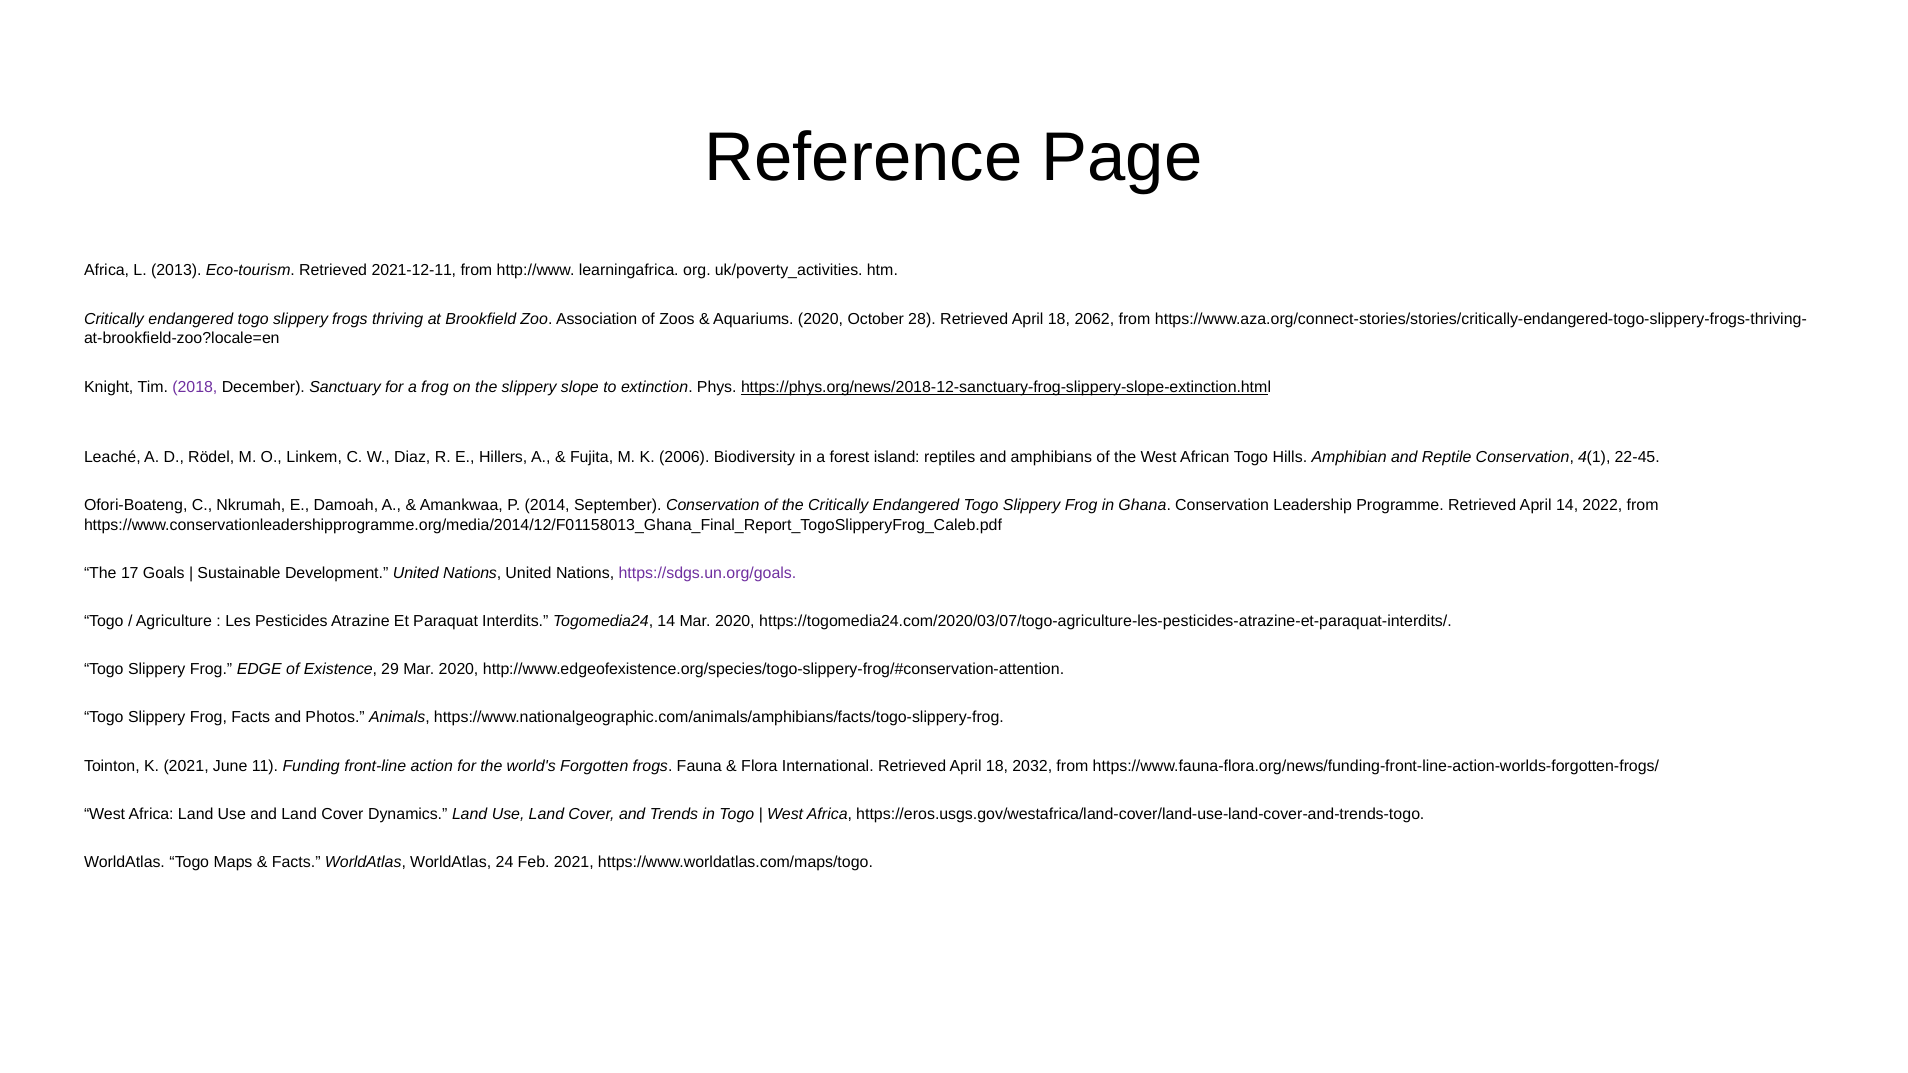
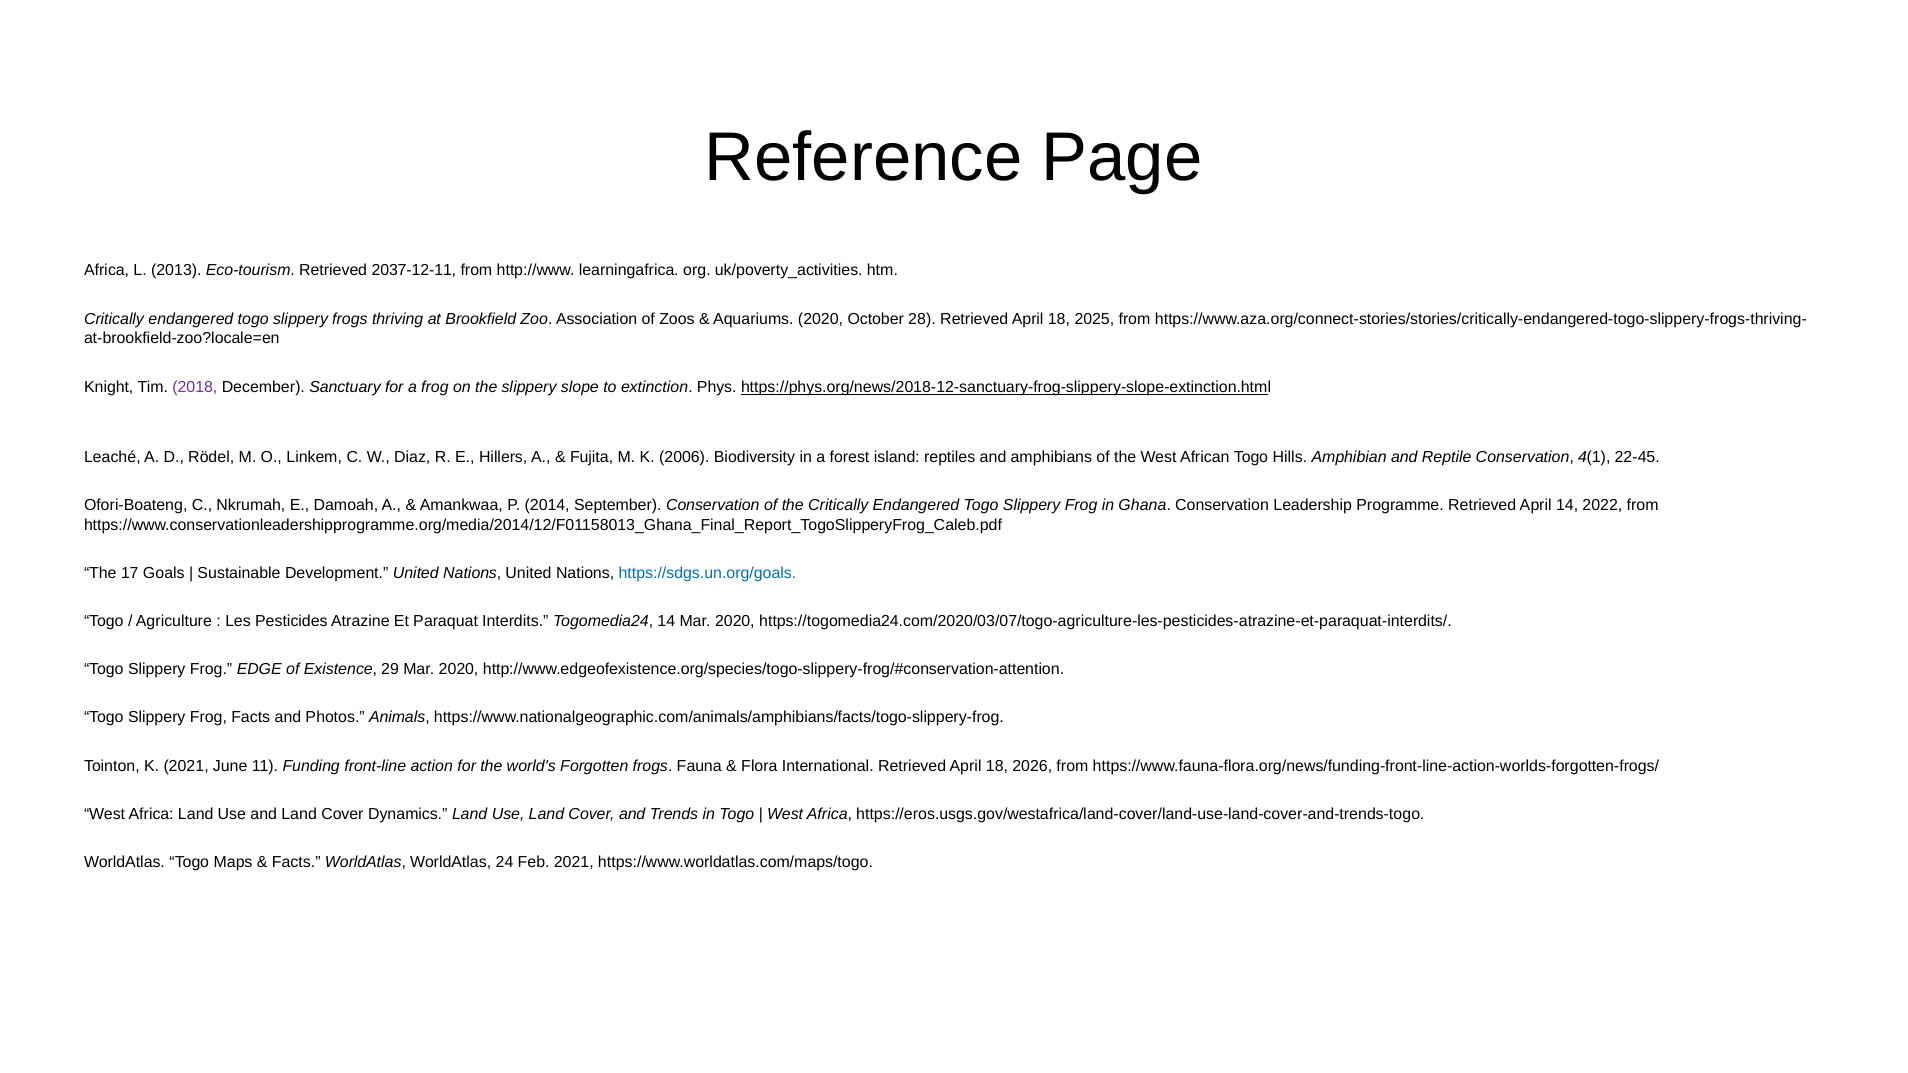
2021-12-11: 2021-12-11 -> 2037-12-11
2062: 2062 -> 2025
https://sdgs.un.org/goals colour: purple -> blue
2032: 2032 -> 2026
